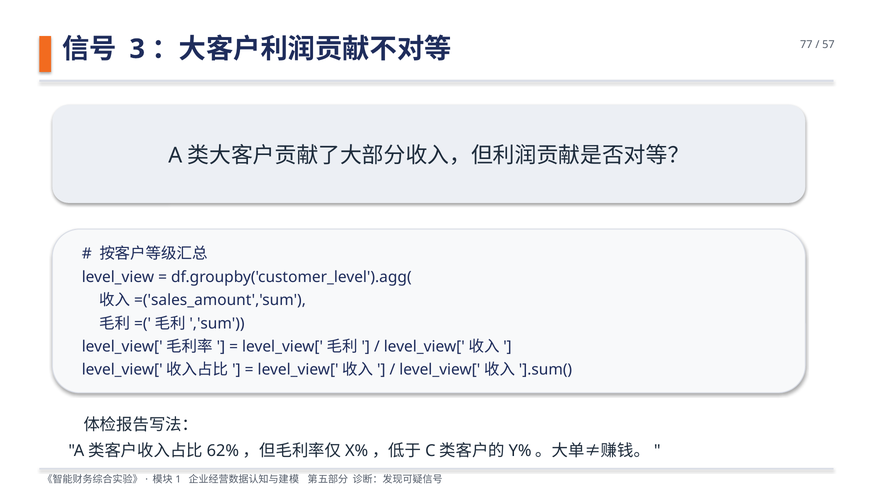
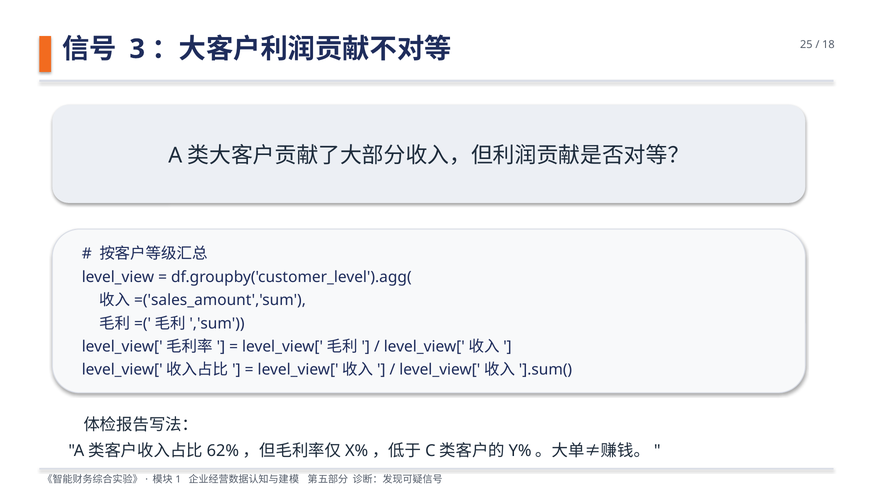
77: 77 -> 25
57: 57 -> 18
